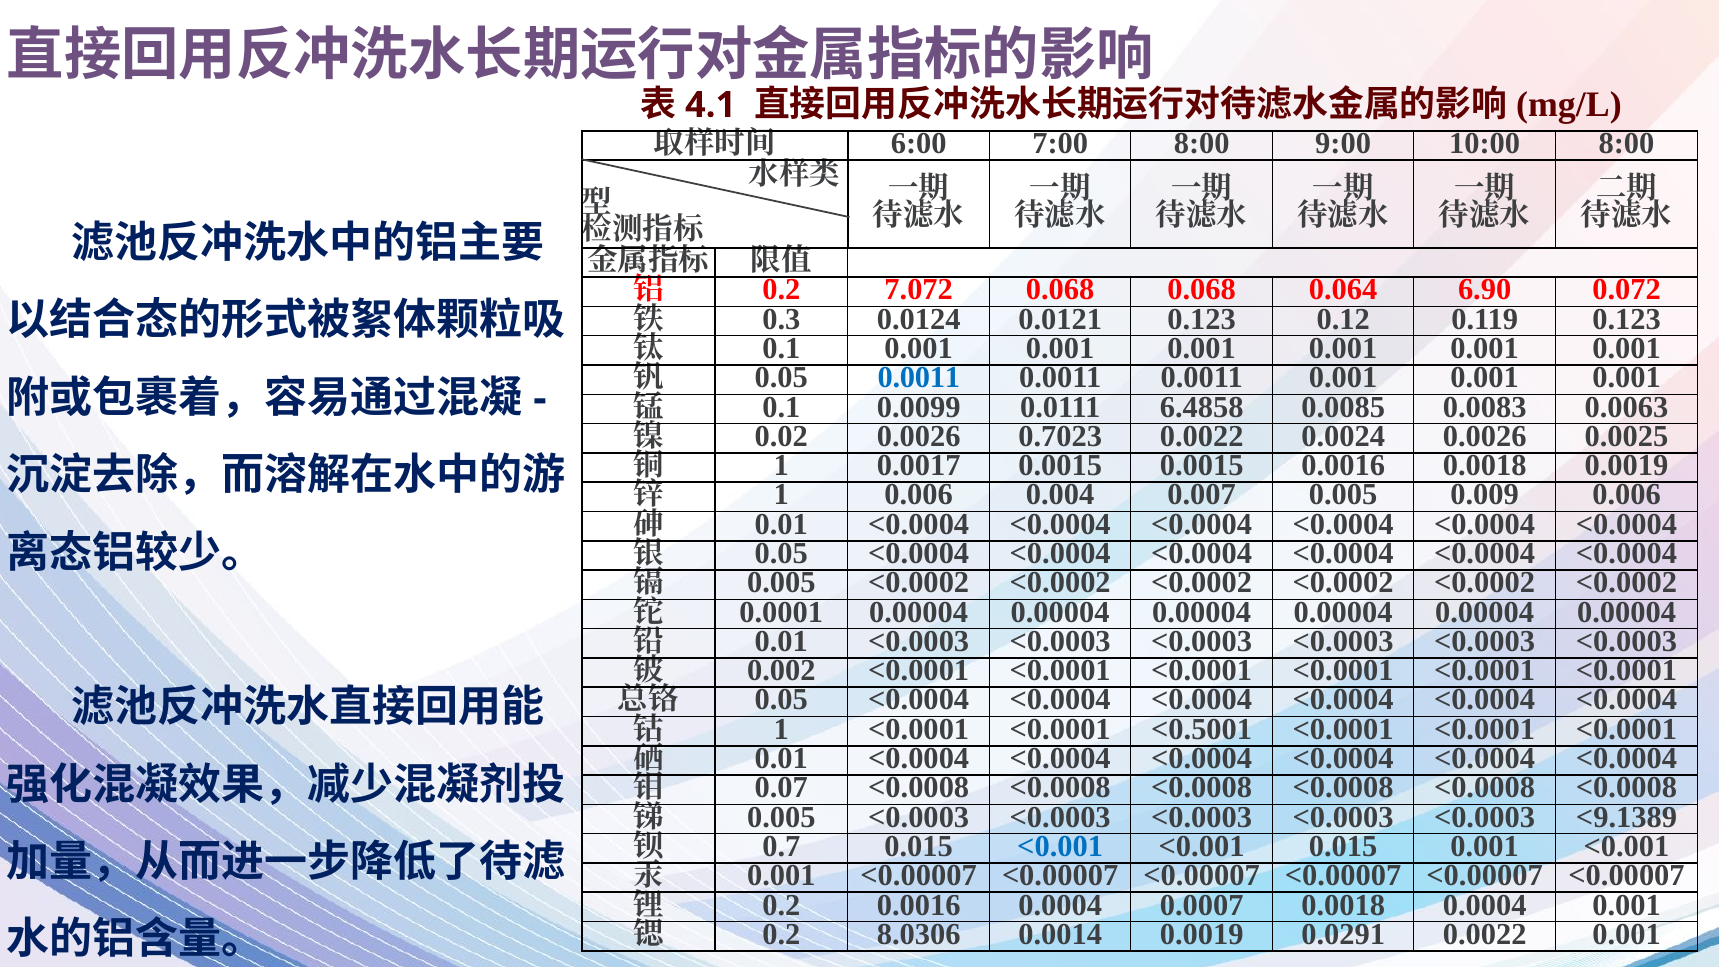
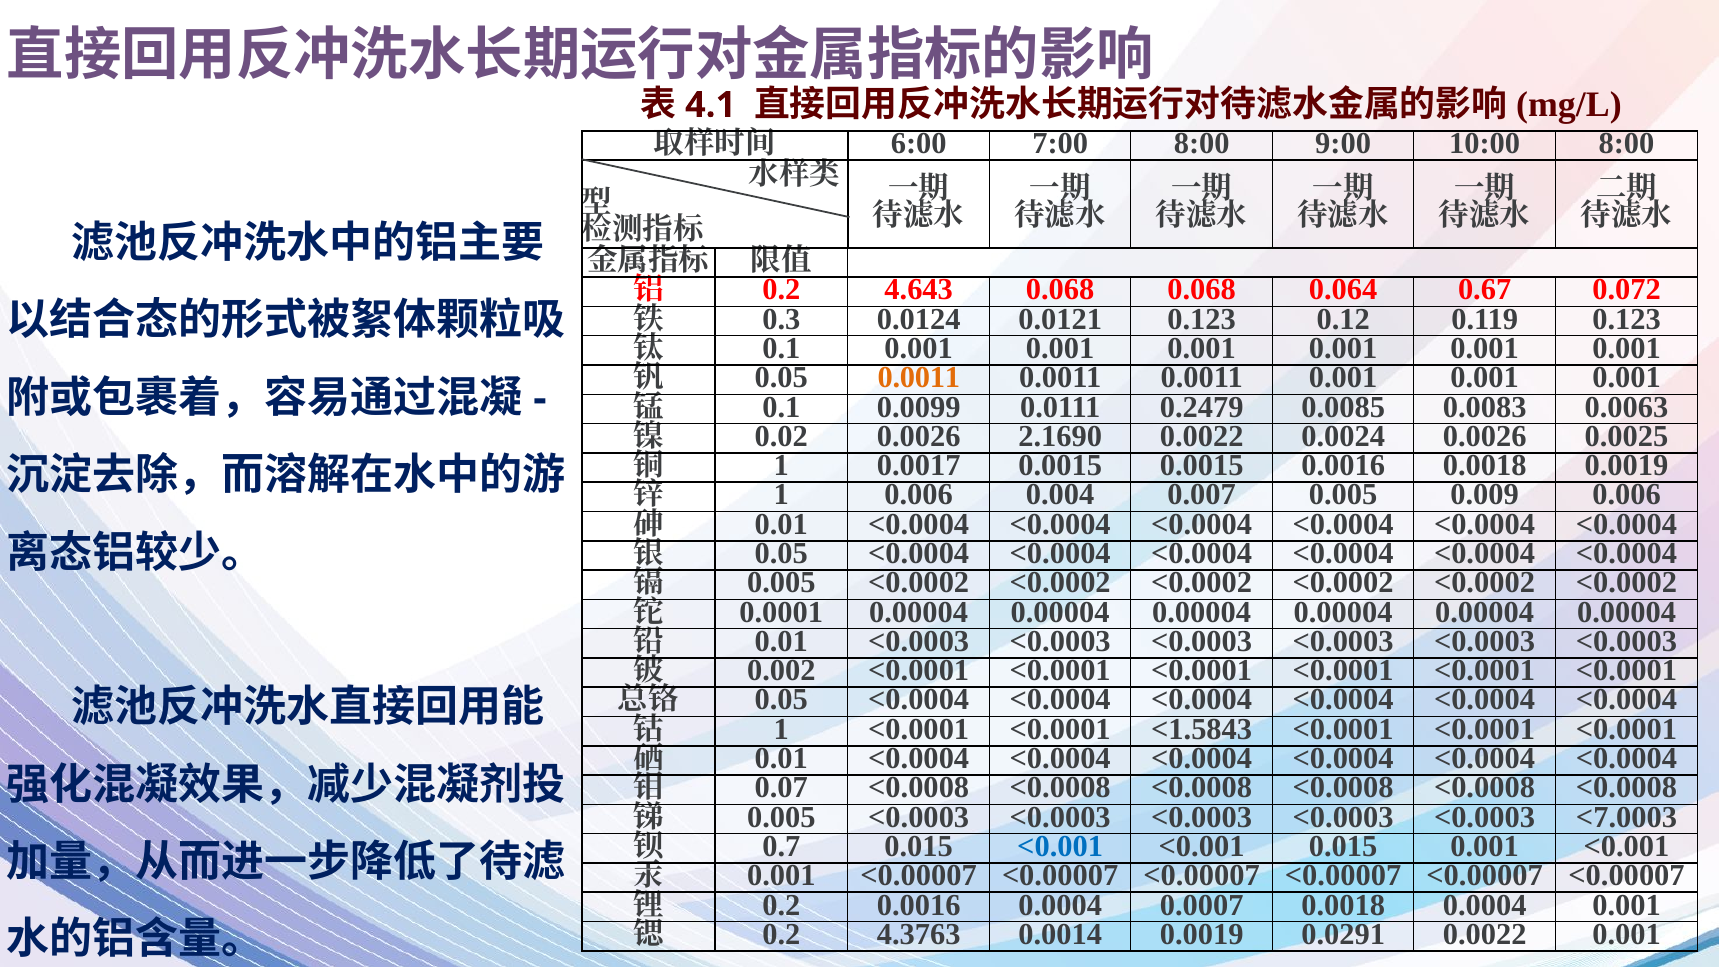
7.072: 7.072 -> 4.643
6.90: 6.90 -> 0.67
0.0011 at (919, 378) colour: blue -> orange
6.4858: 6.4858 -> 0.2479
0.7023: 0.7023 -> 2.1690
<0.5001: <0.5001 -> <1.5843
<9.1389: <9.1389 -> <7.0003
8.0306: 8.0306 -> 4.3763
